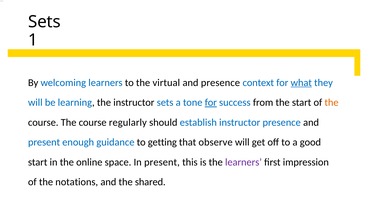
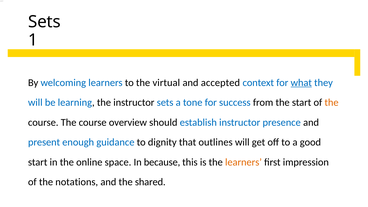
and presence: presence -> accepted
for at (211, 102) underline: present -> none
regularly: regularly -> overview
getting: getting -> dignity
observe: observe -> outlines
In present: present -> because
learners at (243, 162) colour: purple -> orange
